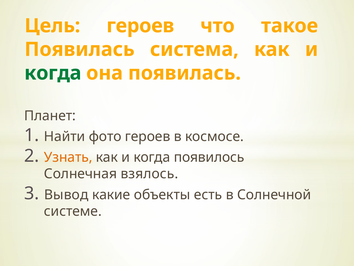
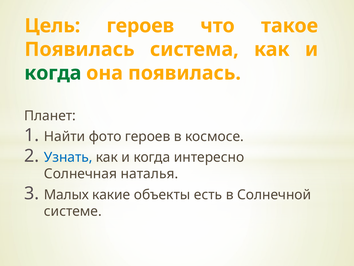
Узнать colour: orange -> blue
появилось: появилось -> интересно
взялось: взялось -> наталья
Вывод: Вывод -> Малых
